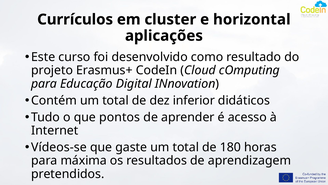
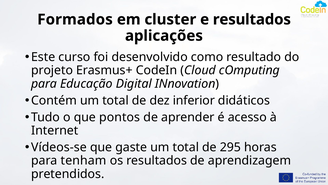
Currículos: Currículos -> Formados
e horizontal: horizontal -> resultados
180: 180 -> 295
máxima: máxima -> tenham
